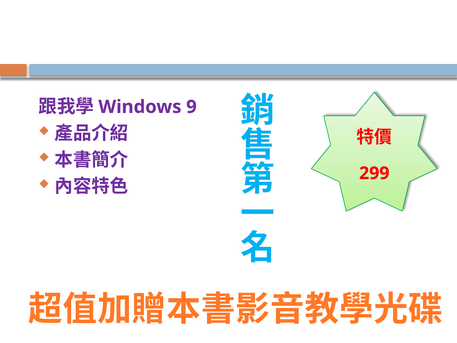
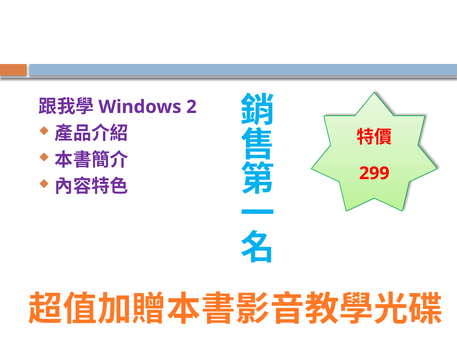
9: 9 -> 2
